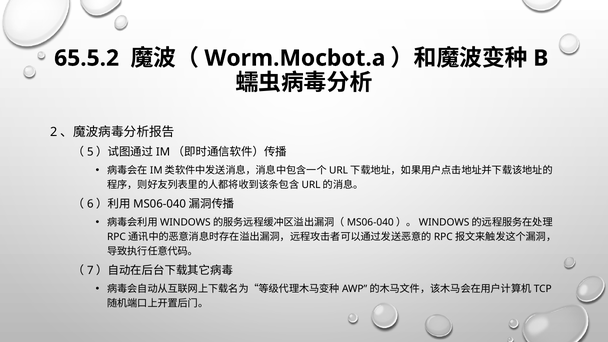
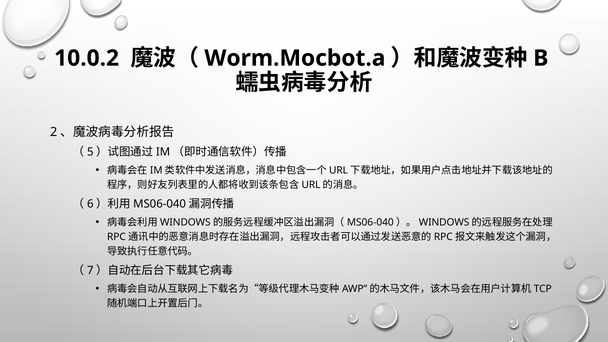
65.5.2: 65.5.2 -> 10.0.2
